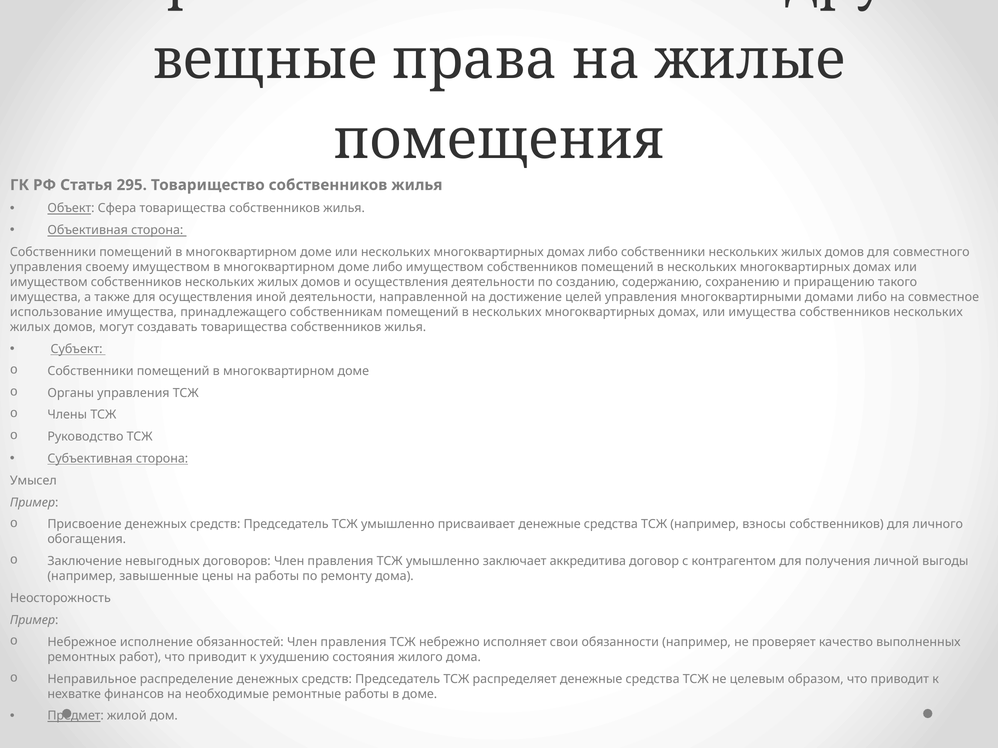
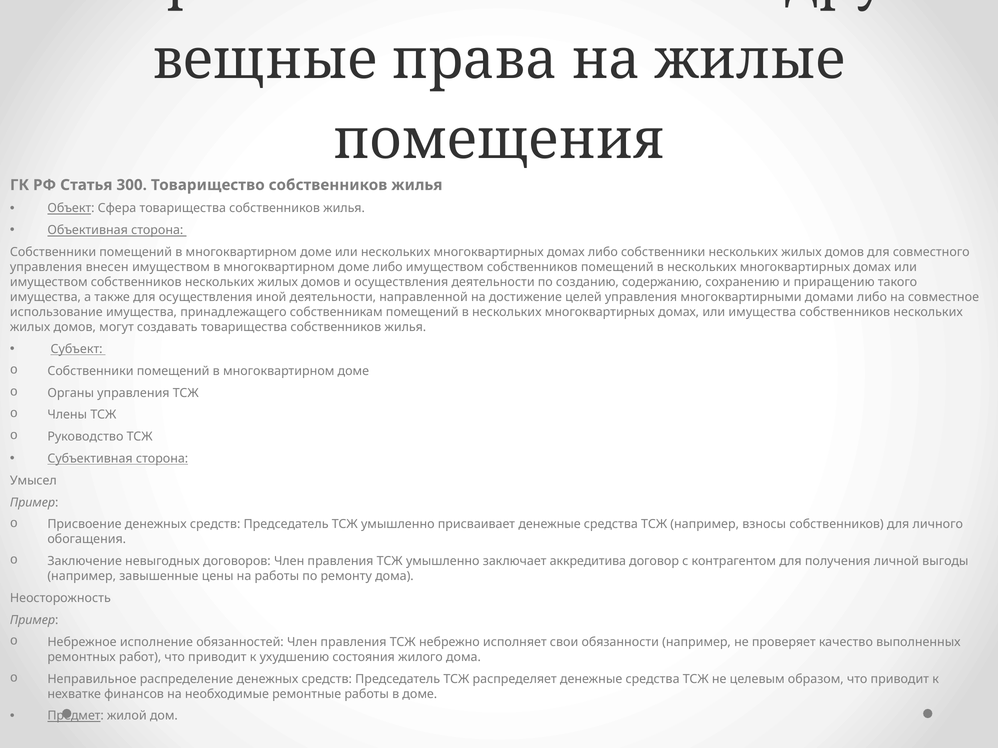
295: 295 -> 300
своему: своему -> внесен
